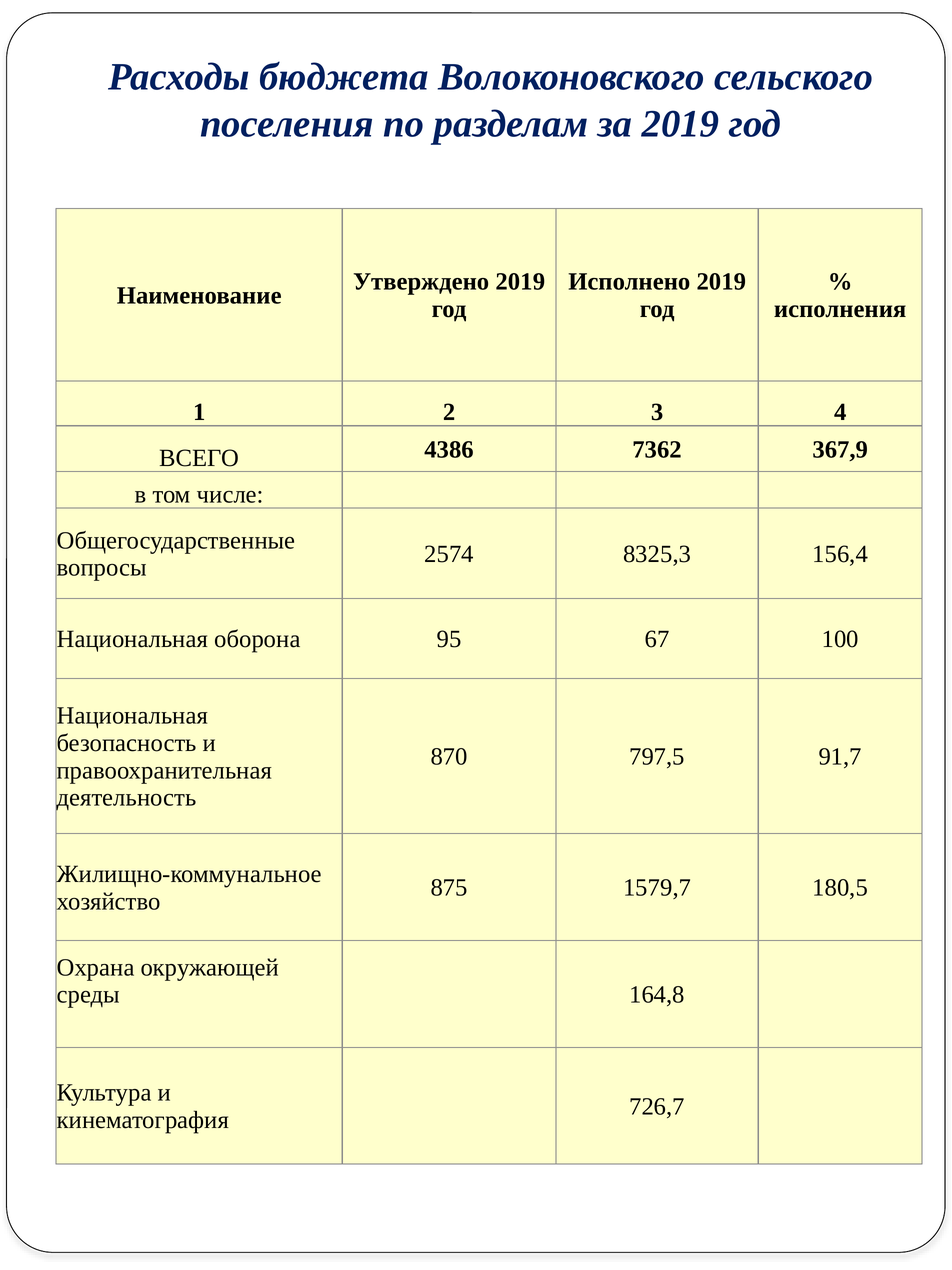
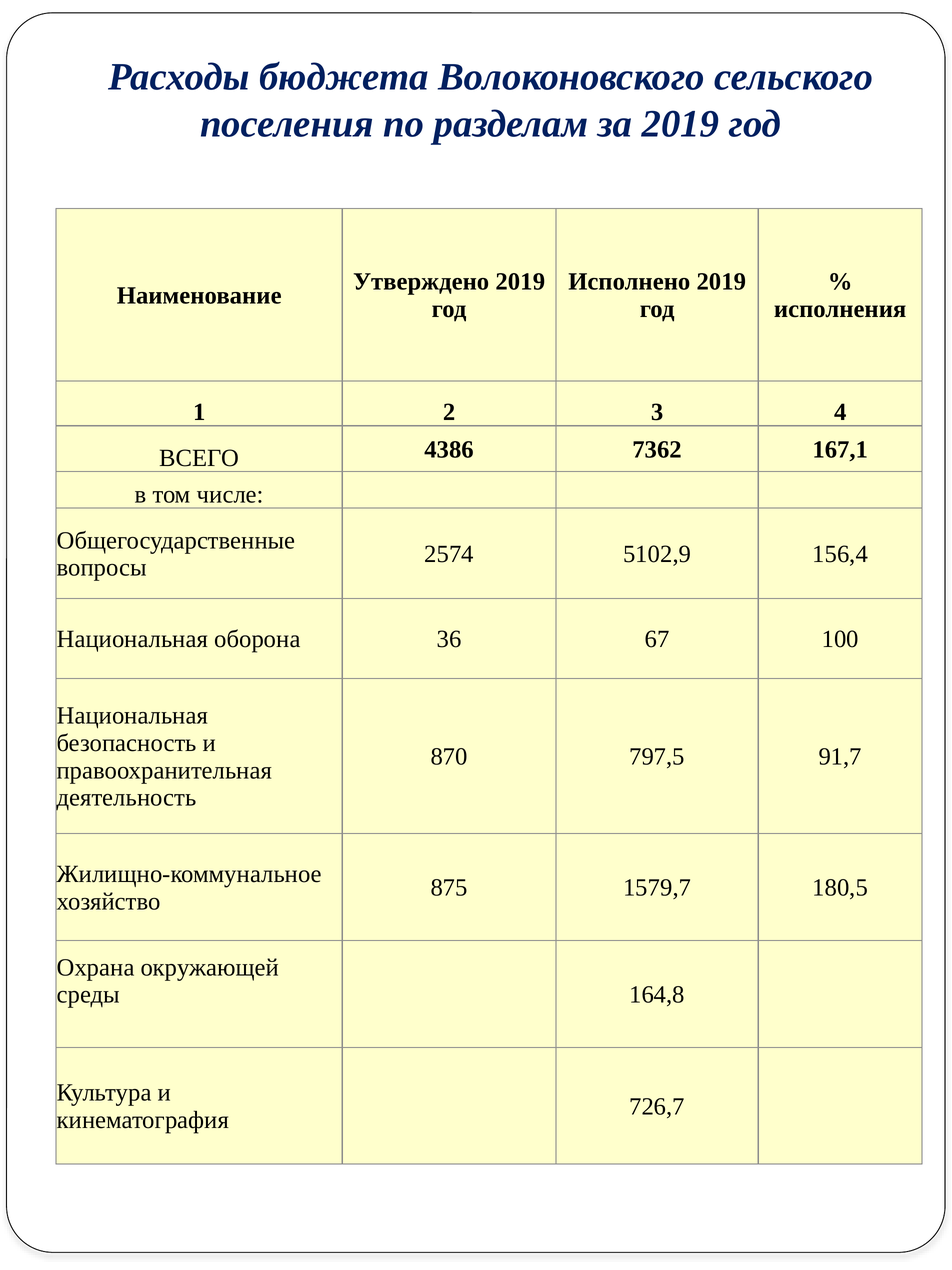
367,9: 367,9 -> 167,1
8325,3: 8325,3 -> 5102,9
95: 95 -> 36
